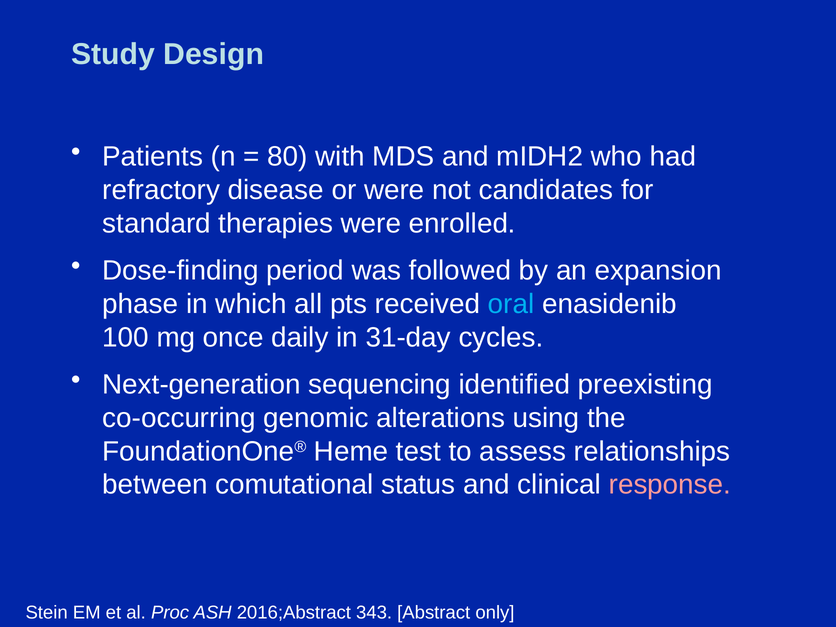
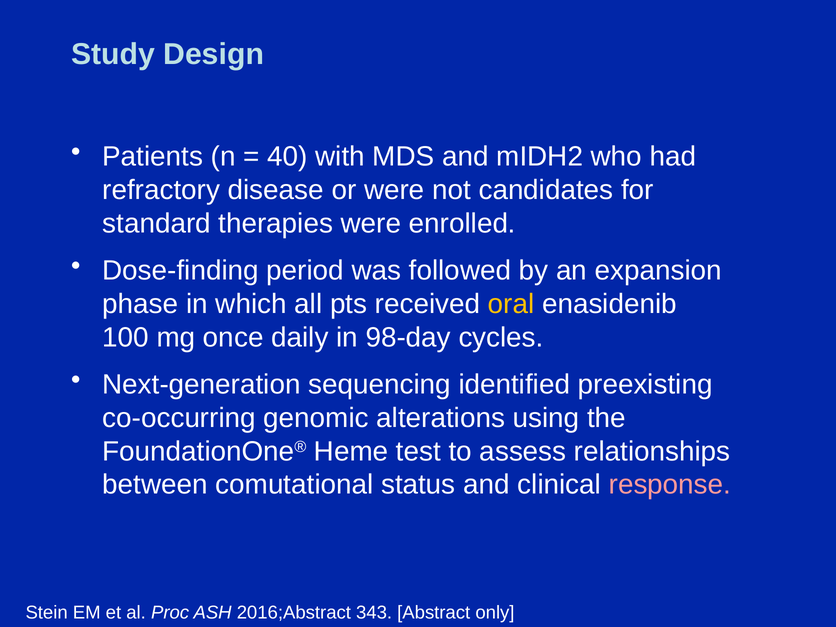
80: 80 -> 40
oral colour: light blue -> yellow
31-day: 31-day -> 98-day
